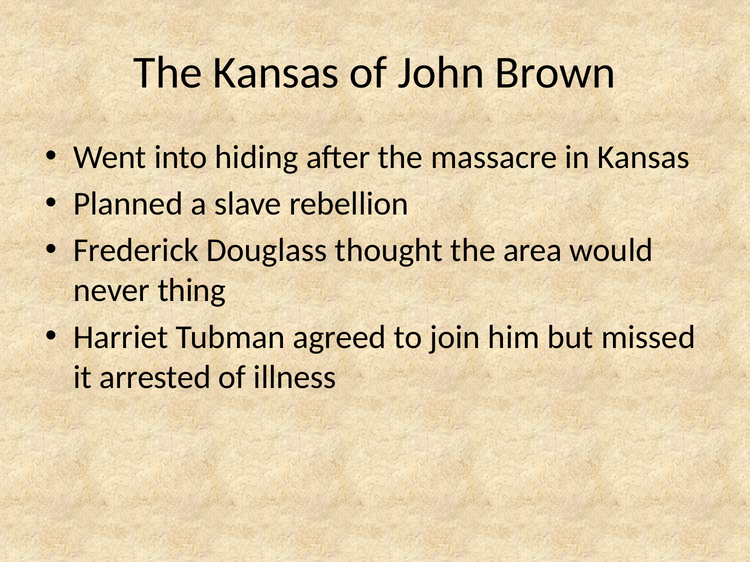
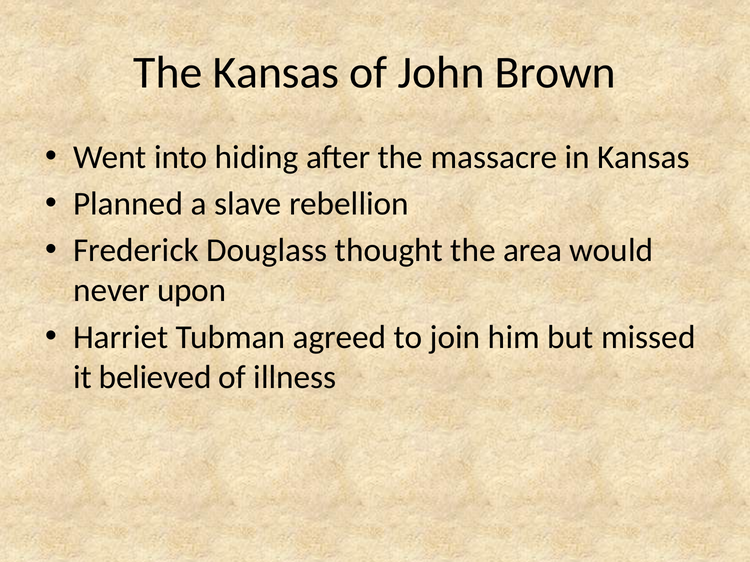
thing: thing -> upon
arrested: arrested -> believed
